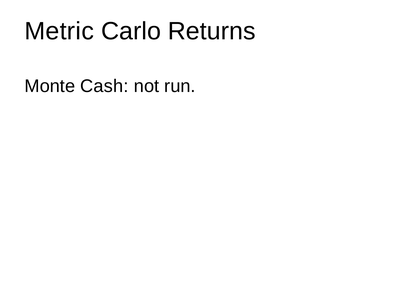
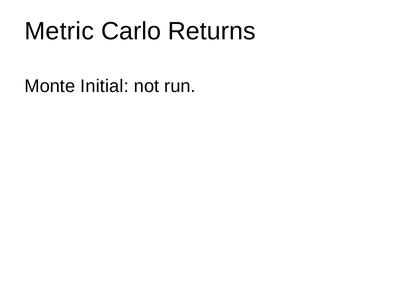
Cash: Cash -> Initial
